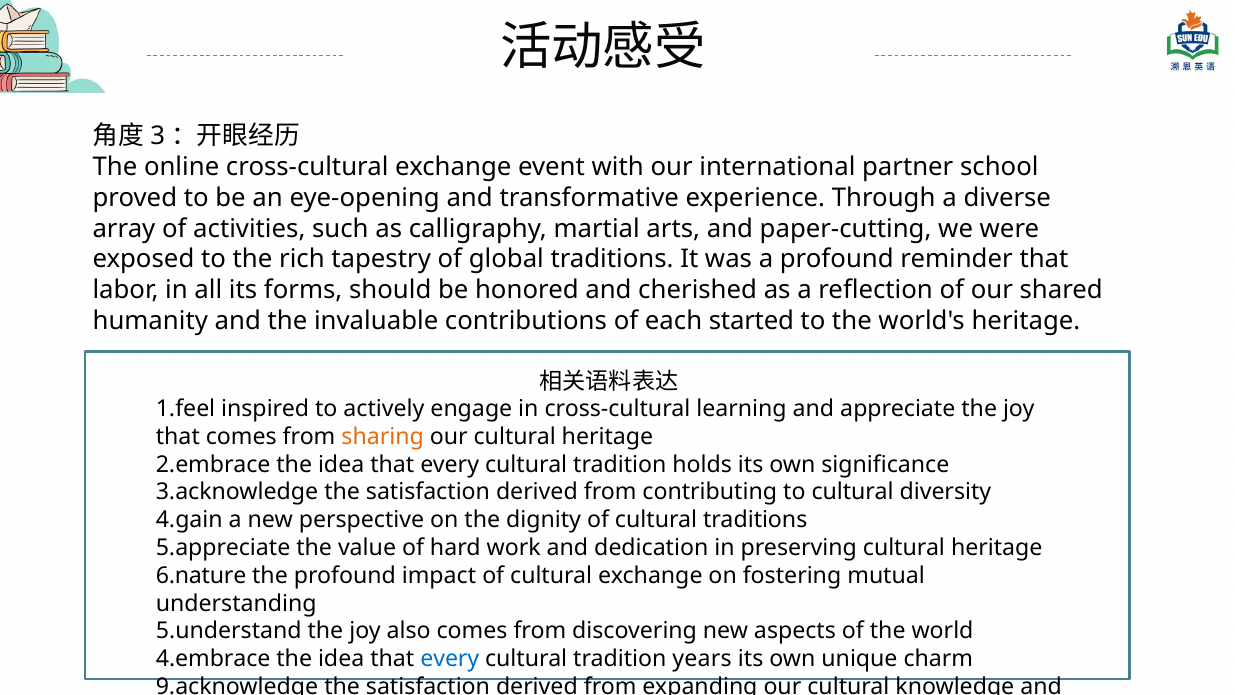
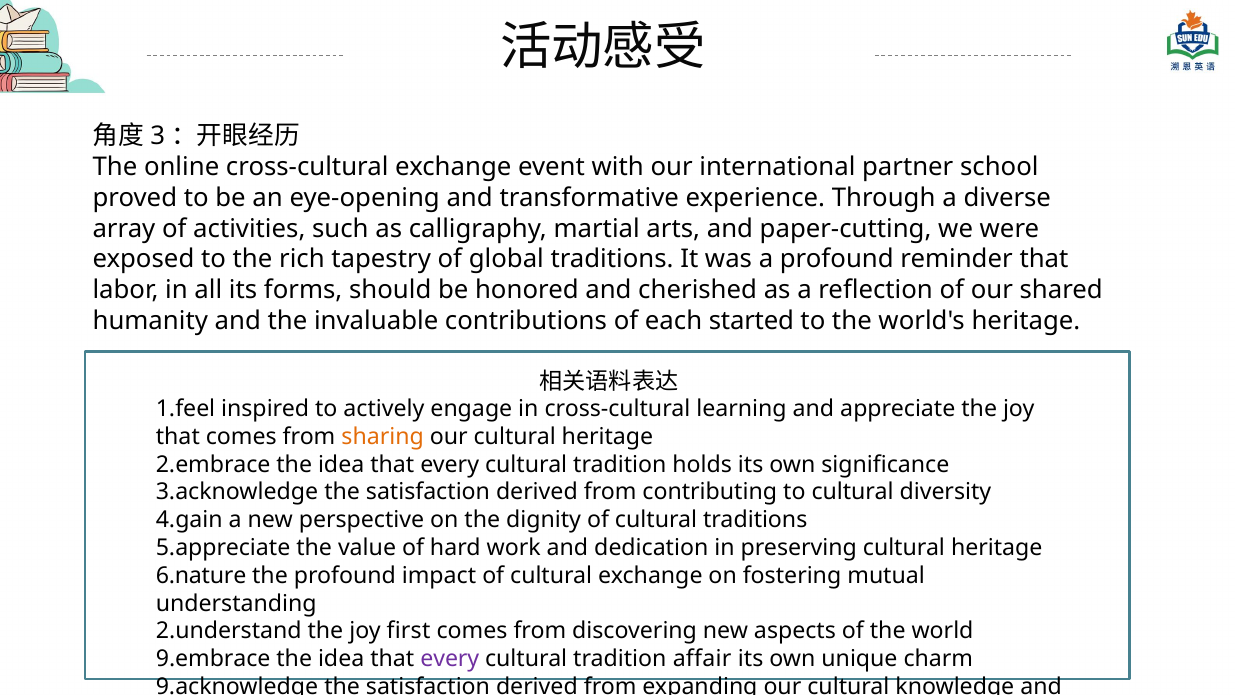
5.understand: 5.understand -> 2.understand
also: also -> first
4.embrace: 4.embrace -> 9.embrace
every at (450, 659) colour: blue -> purple
years: years -> affair
